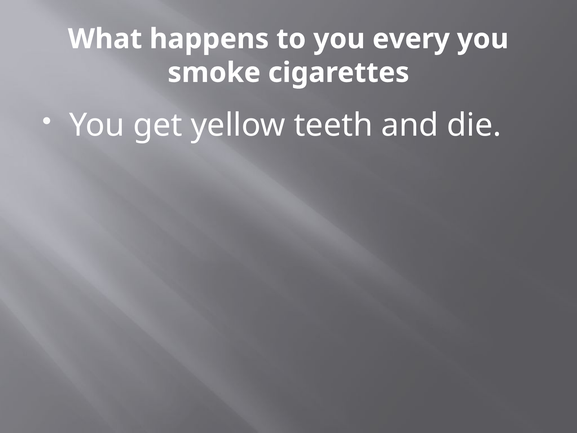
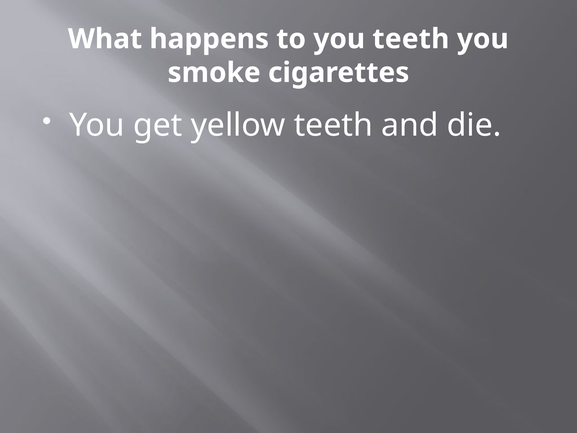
you every: every -> teeth
